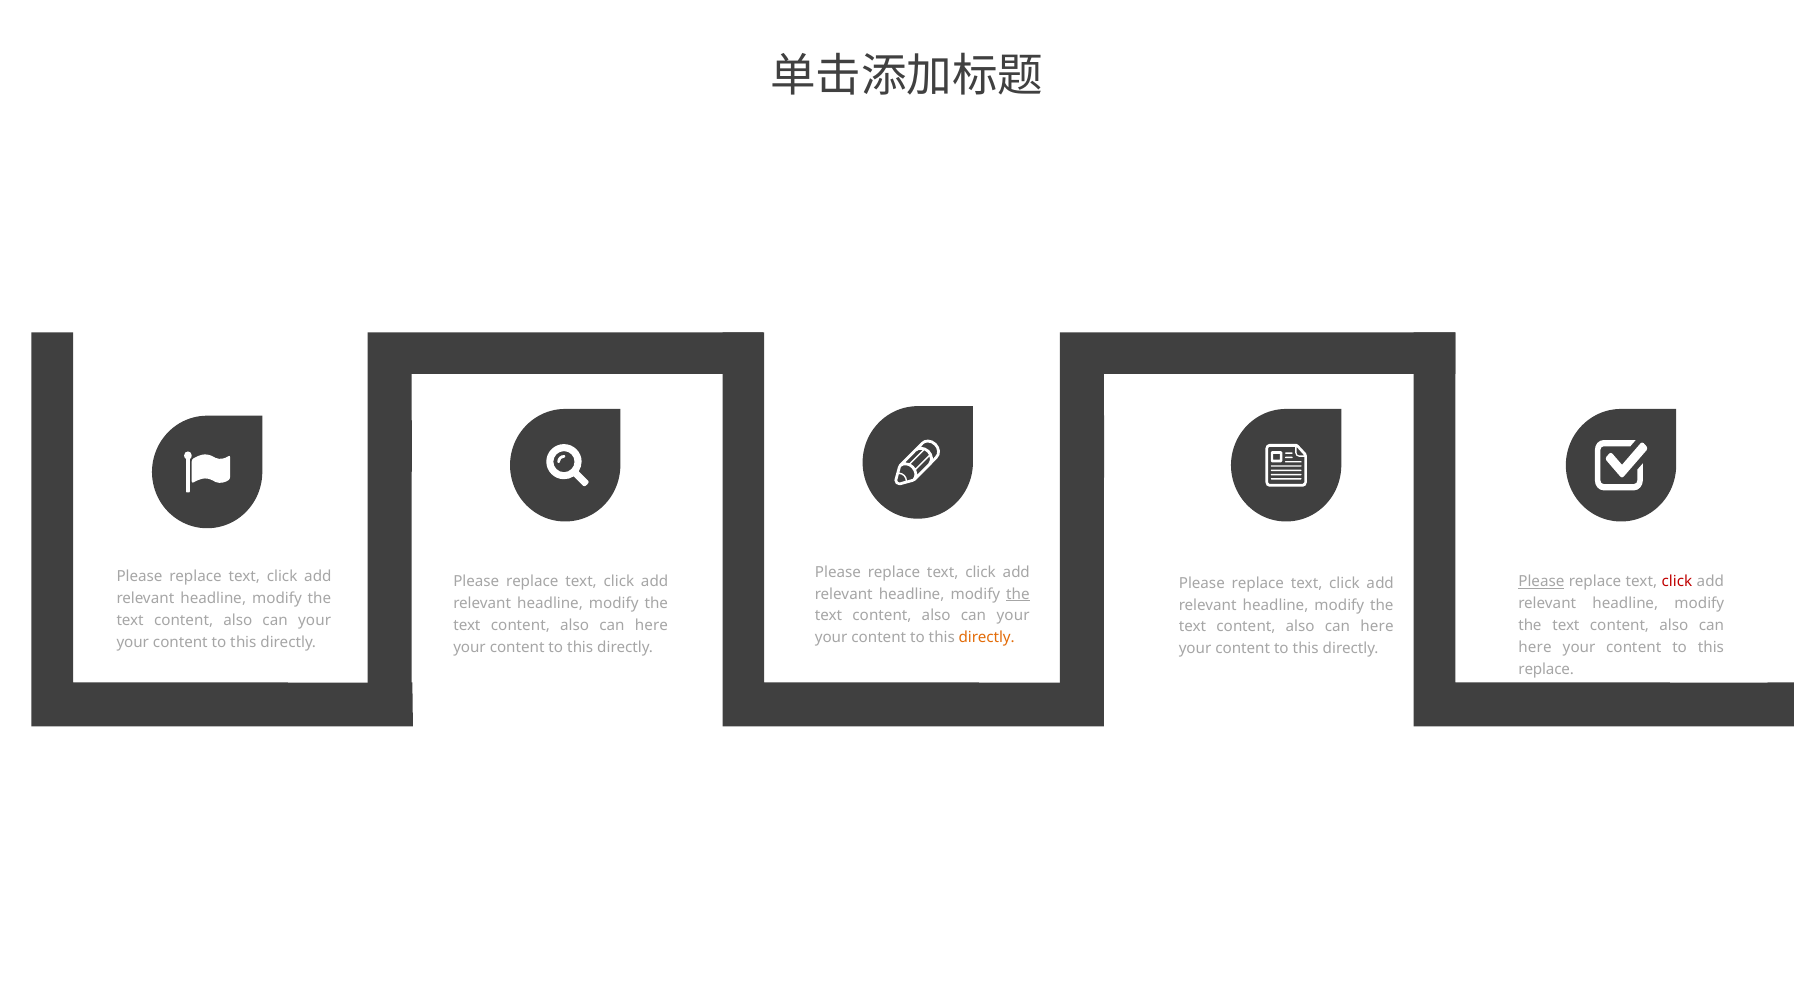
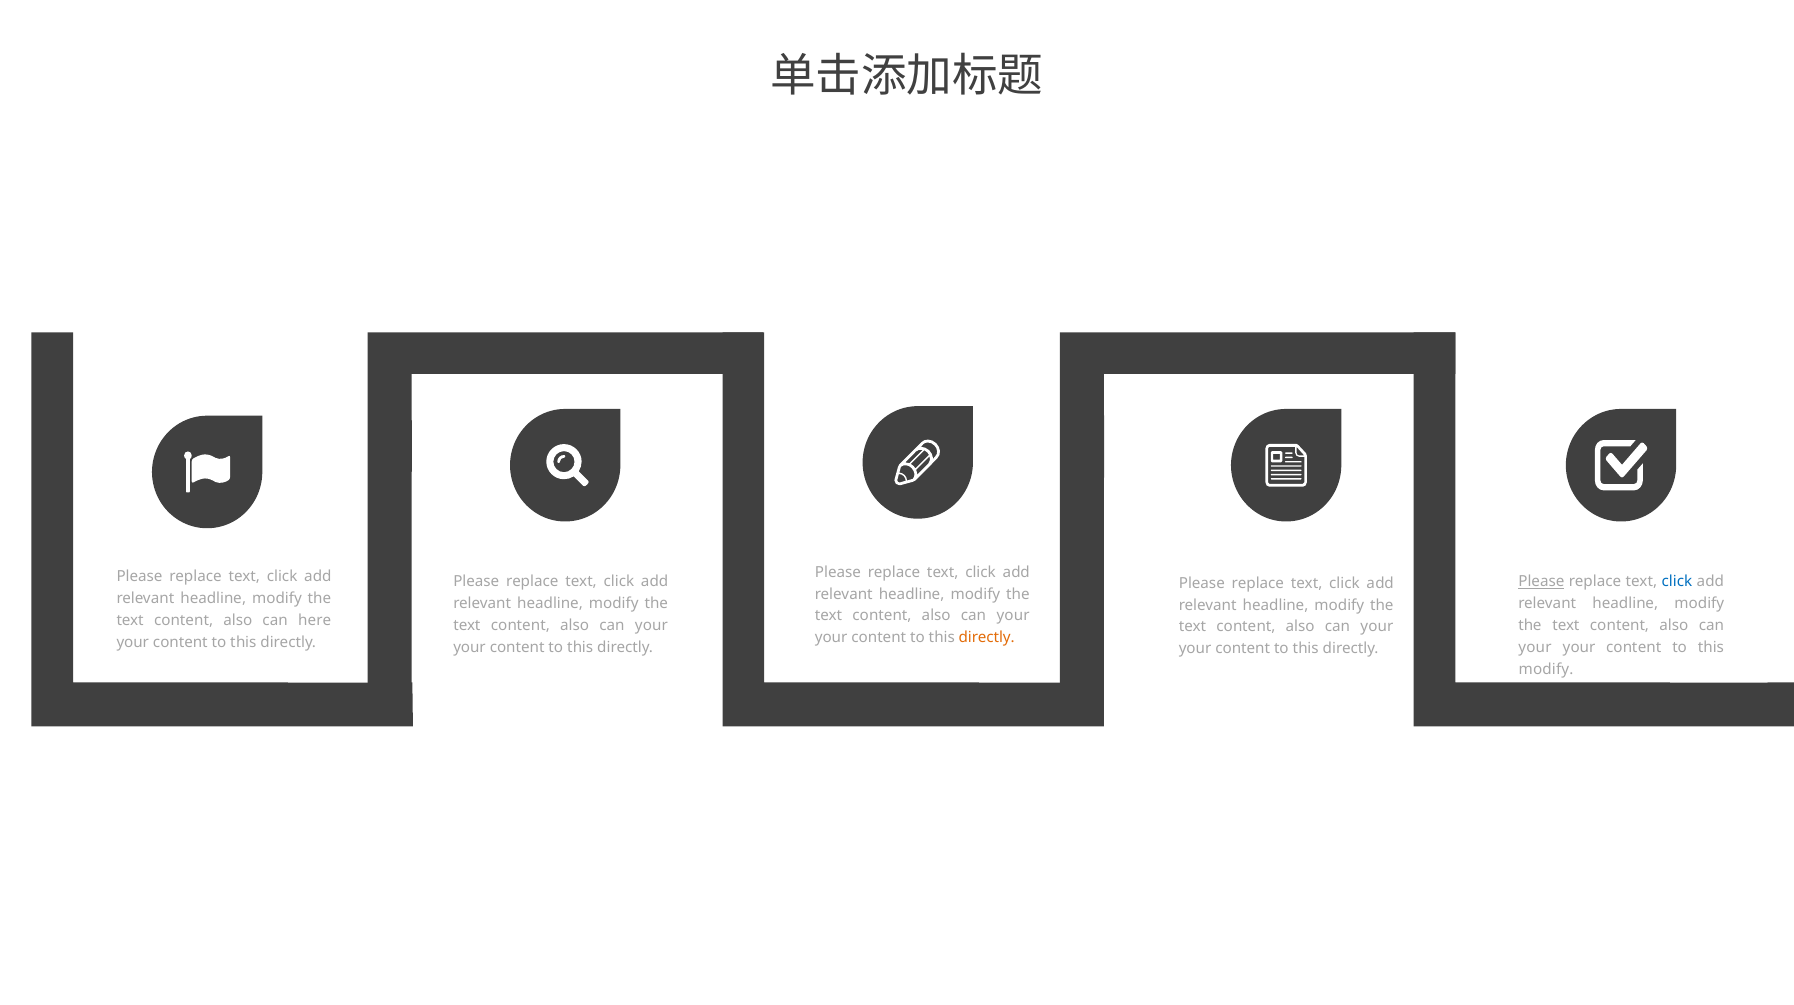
click at (1677, 582) colour: red -> blue
the at (1018, 594) underline: present -> none
your at (315, 620): your -> here
here at (651, 625): here -> your
here at (1377, 627): here -> your
here at (1535, 647): here -> your
replace at (1546, 669): replace -> modify
